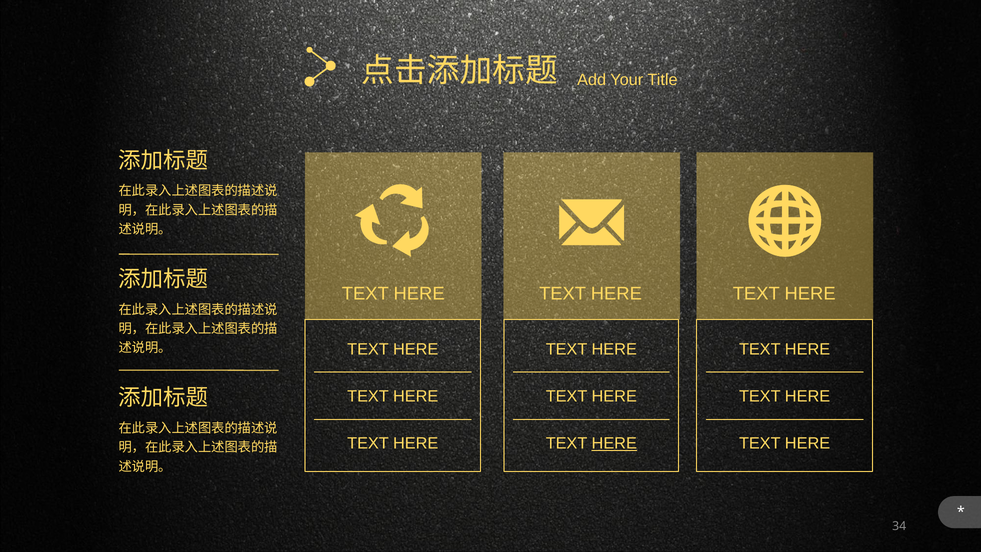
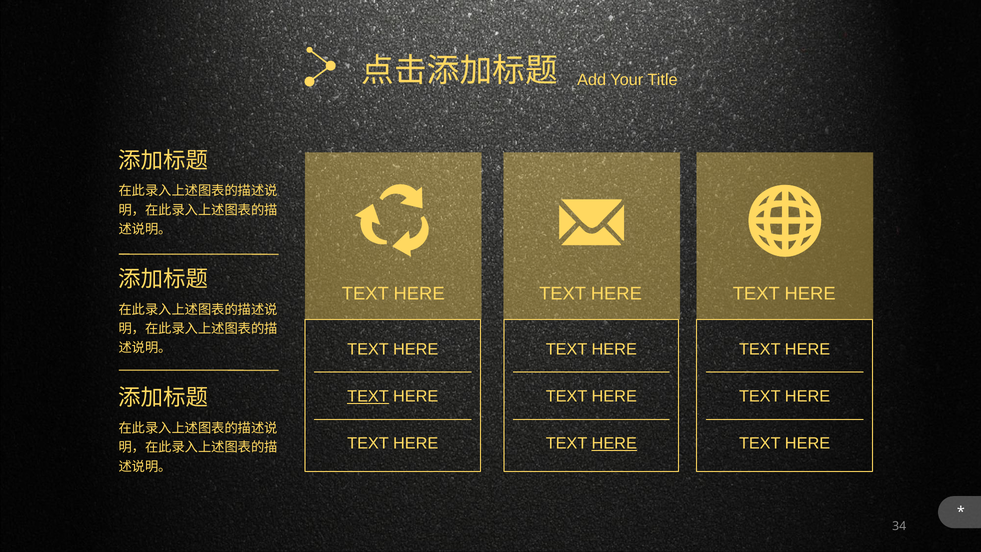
TEXT at (368, 396) underline: none -> present
